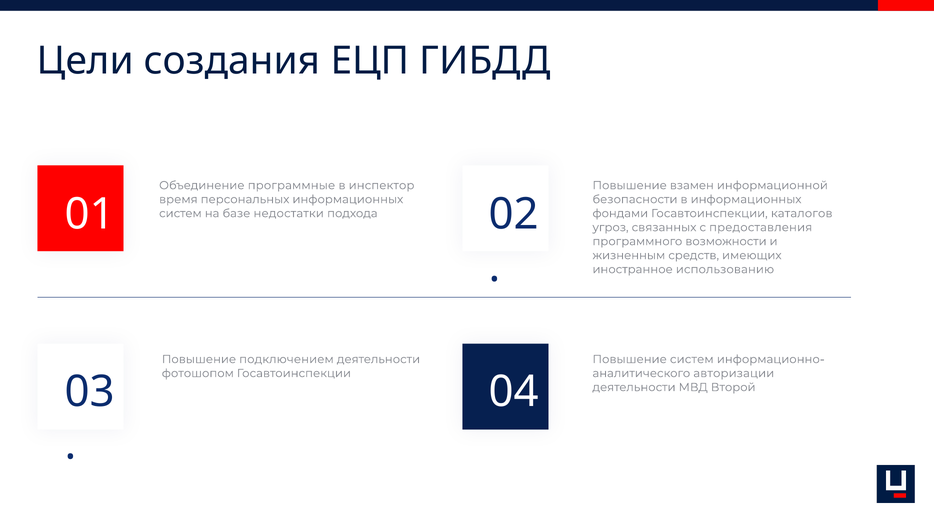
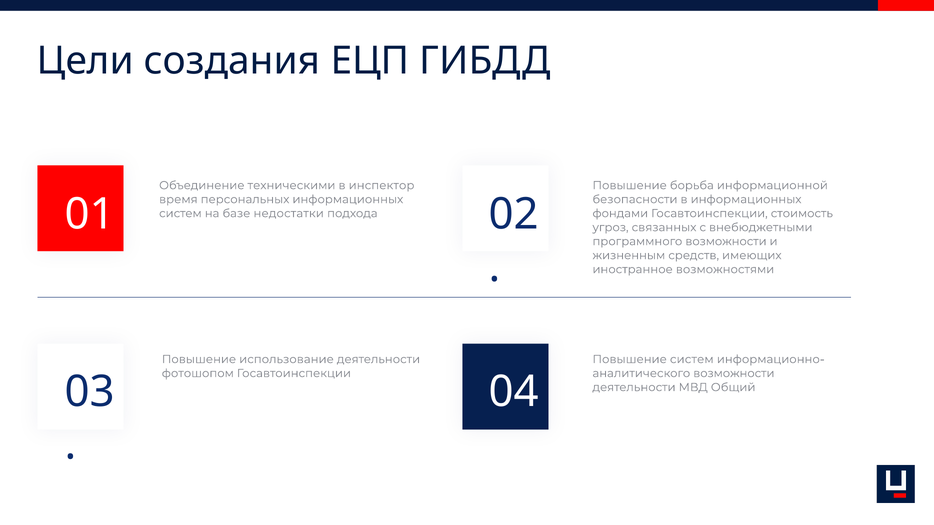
программные: программные -> техническими
взамен: взамен -> борьба
каталогов: каталогов -> стоимость
предоставления: предоставления -> внебюджетными
использованию: использованию -> возможностями
подключением: подключением -> использование
авторизации at (734, 374): авторизации -> возможности
Второй: Второй -> Общий
